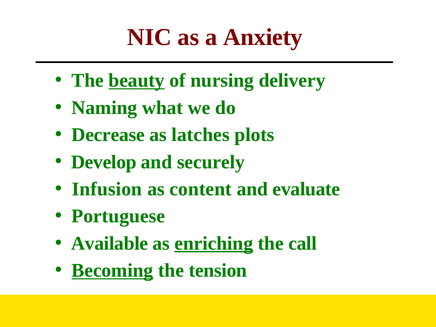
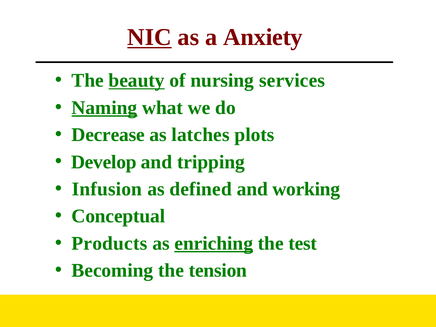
NIC underline: none -> present
delivery: delivery -> services
Naming underline: none -> present
securely: securely -> tripping
content: content -> defined
evaluate: evaluate -> working
Portuguese: Portuguese -> Conceptual
Available: Available -> Products
call: call -> test
Becoming underline: present -> none
